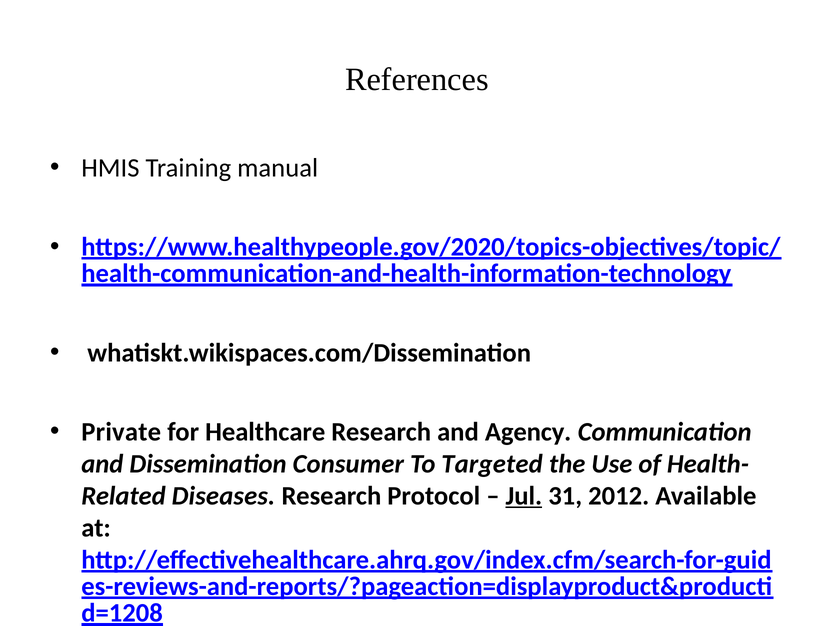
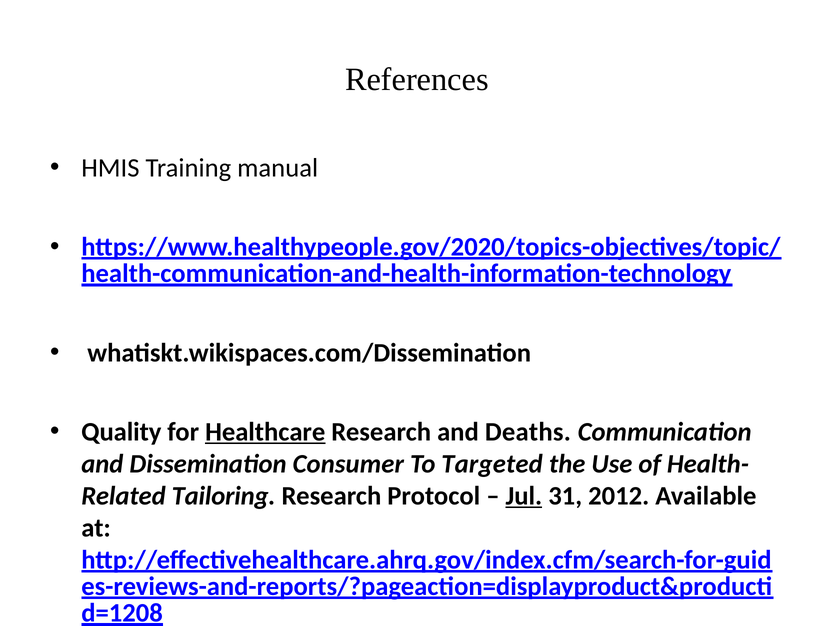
Private: Private -> Quality
Healthcare underline: none -> present
Agency: Agency -> Deaths
Diseases: Diseases -> Tailoring
